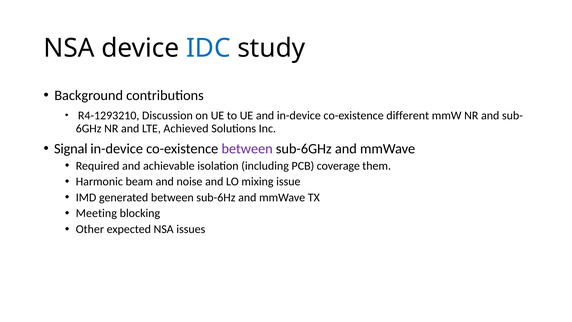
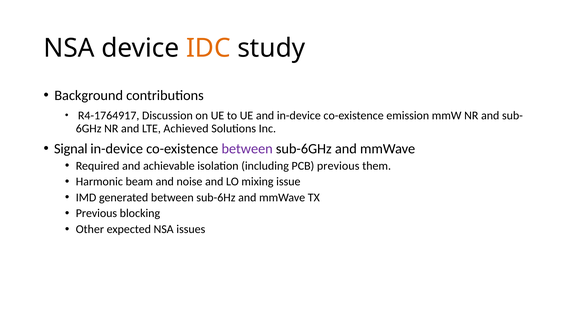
IDC colour: blue -> orange
R4-1293210: R4-1293210 -> R4-1764917
different: different -> emission
PCB coverage: coverage -> previous
Meeting at (96, 213): Meeting -> Previous
